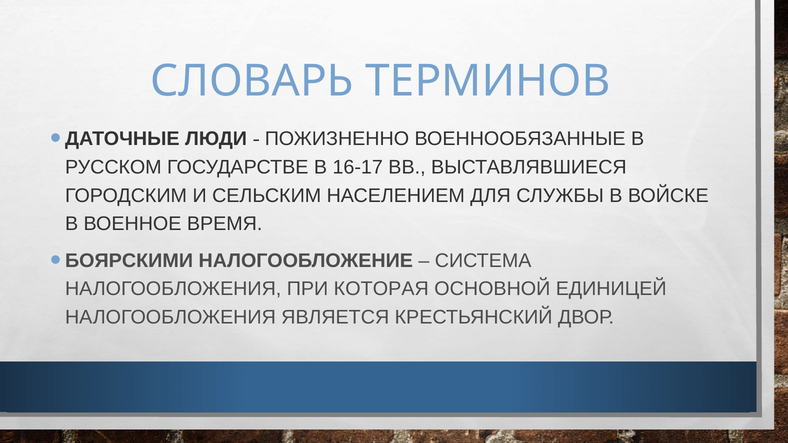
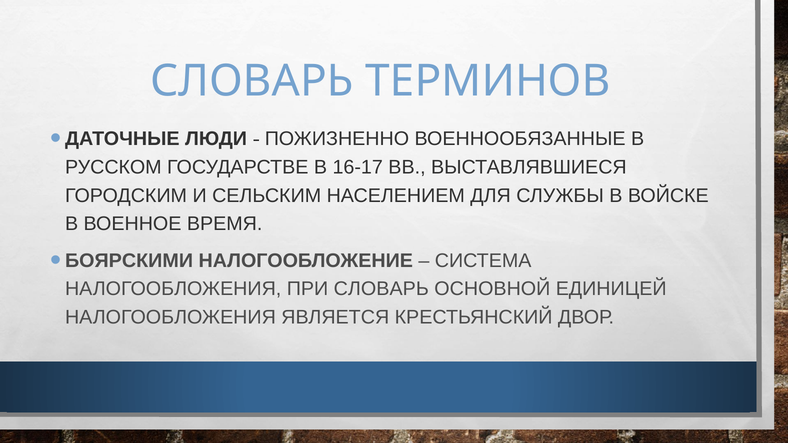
ПРИ КОТОРАЯ: КОТОРАЯ -> СЛОВАРЬ
